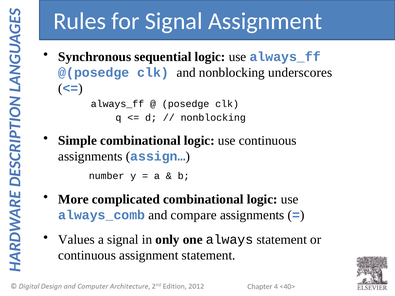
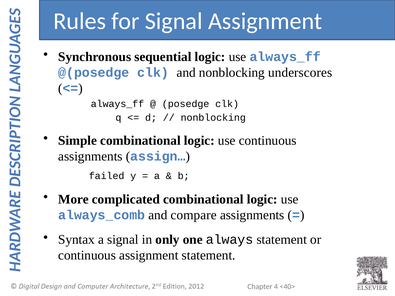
number: number -> failed
Values: Values -> Syntax
